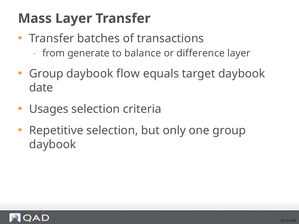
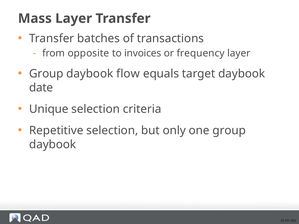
generate: generate -> opposite
balance: balance -> invoices
difference: difference -> frequency
Usages: Usages -> Unique
